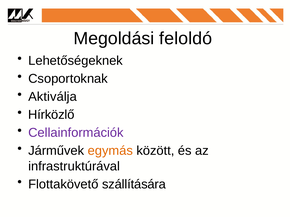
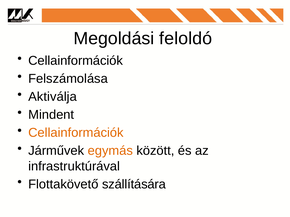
Lehetőségeknek at (76, 61): Lehetőségeknek -> Cellainformációk
Csoportoknak: Csoportoknak -> Felszámolása
Hírközlő: Hírközlő -> Mindent
Cellainformációk at (76, 133) colour: purple -> orange
